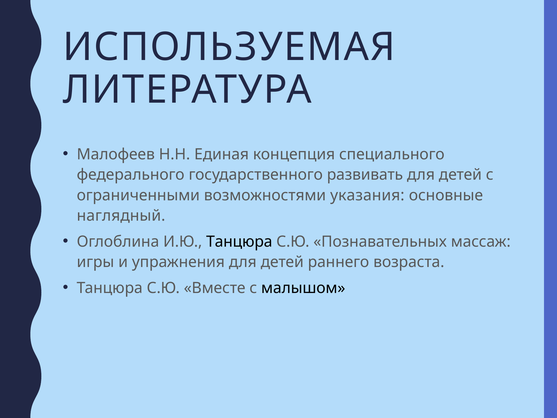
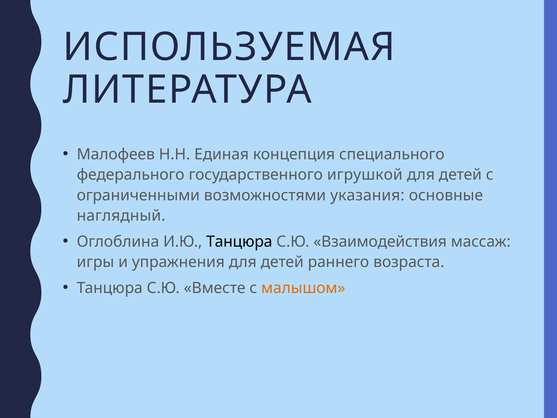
развивать: развивать -> игрушкой
Познавательных: Познавательных -> Взаимодействия
малышом colour: black -> orange
